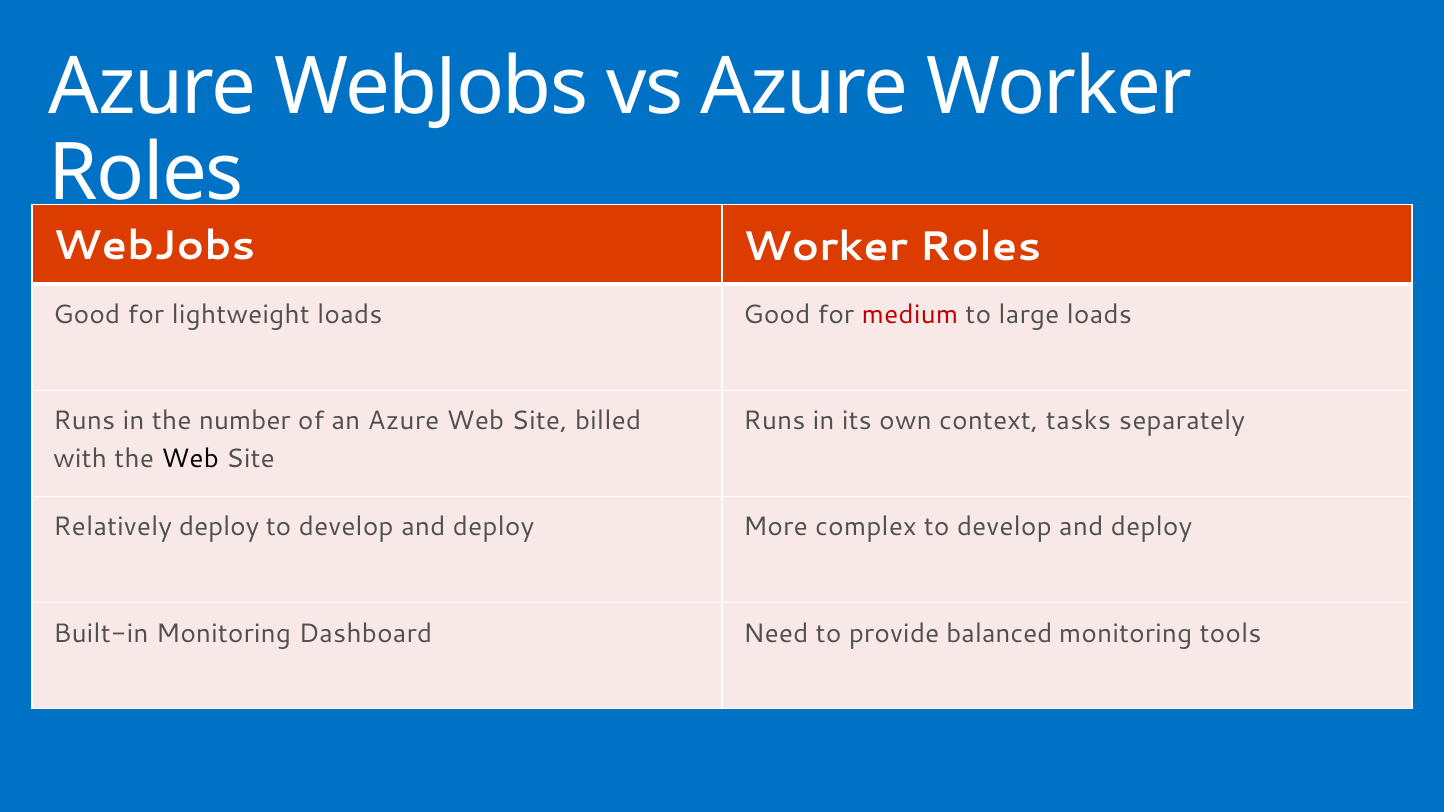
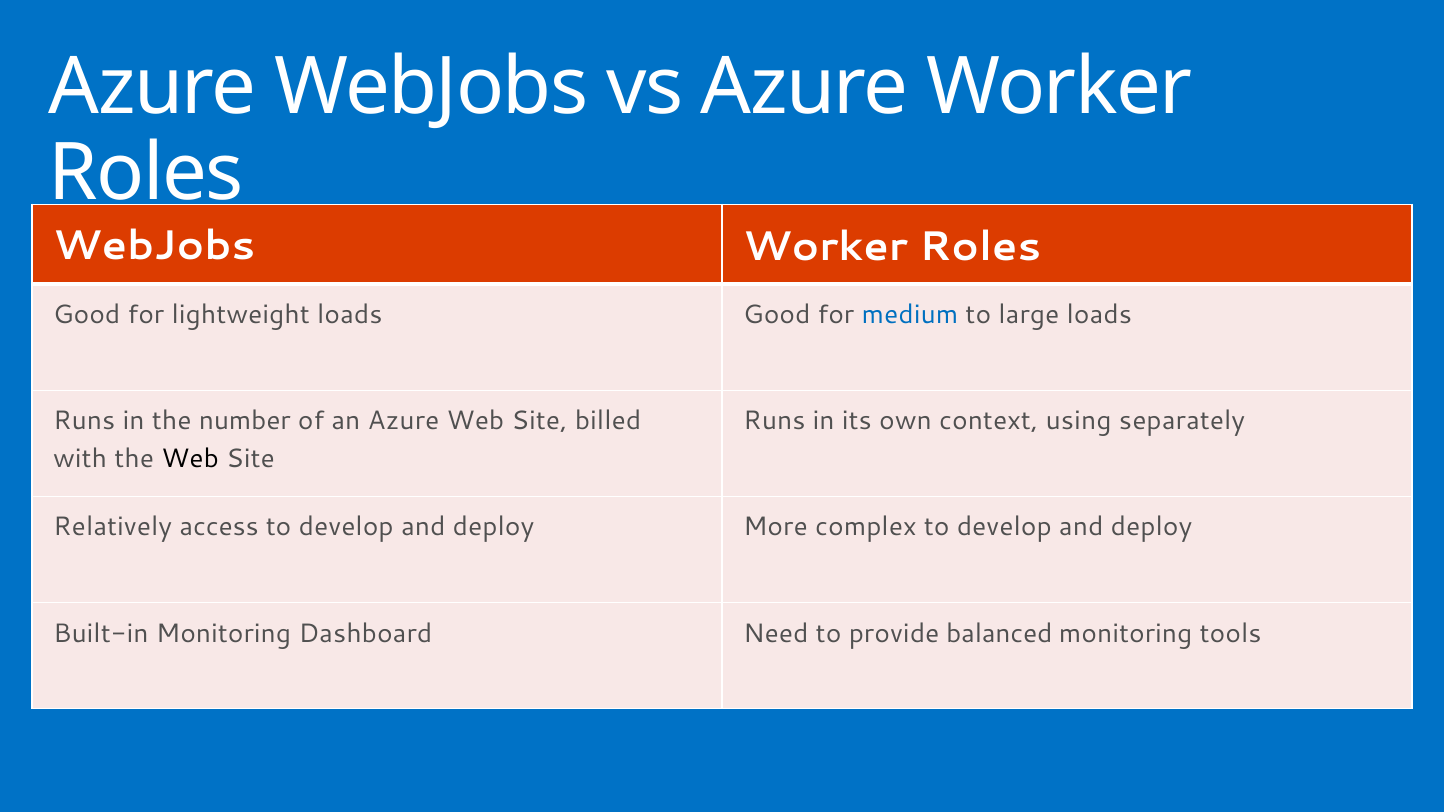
medium colour: red -> blue
tasks: tasks -> using
Relatively deploy: deploy -> access
